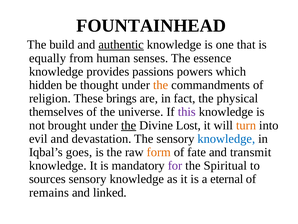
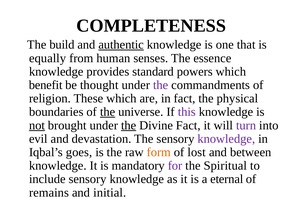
FOUNTAINHEAD: FOUNTAINHEAD -> COMPLETENESS
passions: passions -> standard
hidden: hidden -> benefit
the at (161, 85) colour: orange -> purple
These brings: brings -> which
themselves: themselves -> boundaries
the at (108, 112) underline: none -> present
not underline: none -> present
Divine Lost: Lost -> Fact
turn colour: orange -> purple
knowledge at (226, 138) colour: blue -> purple
fate: fate -> lost
transmit: transmit -> between
sources: sources -> include
linked: linked -> initial
